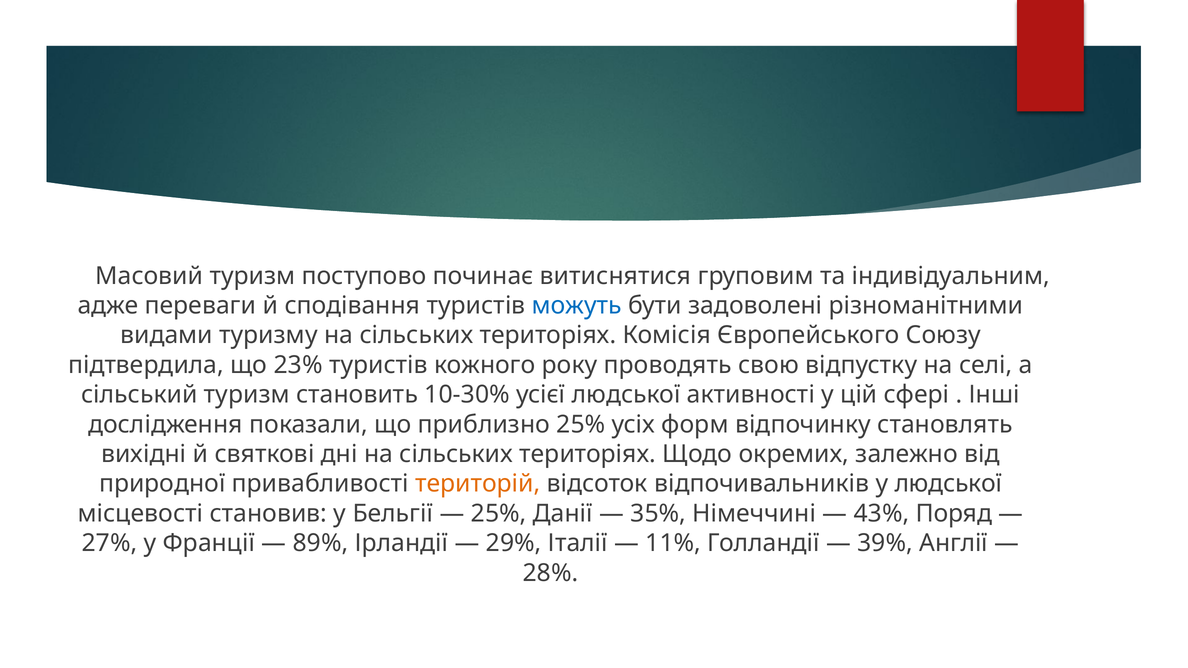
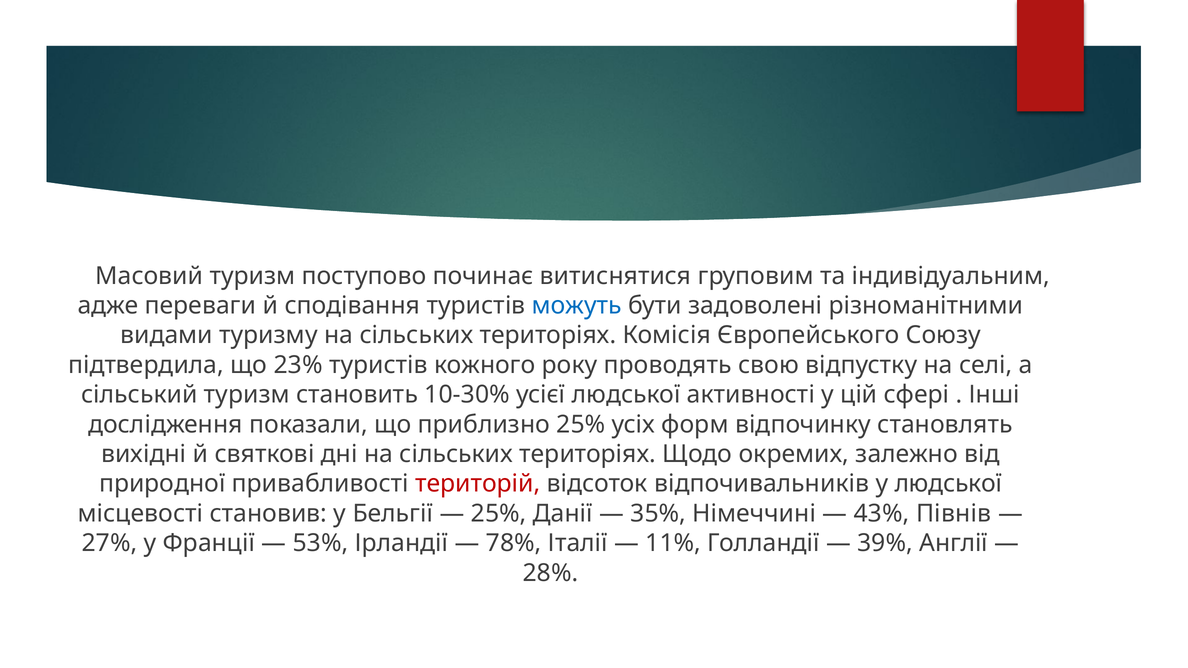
територій colour: orange -> red
Поряд: Поряд -> Півнів
89%: 89% -> 53%
29%: 29% -> 78%
